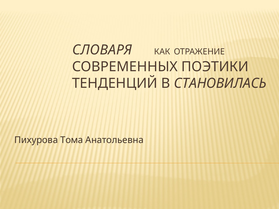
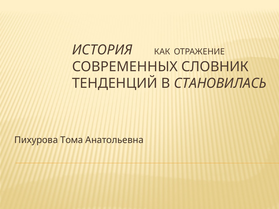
СЛОВАРЯ: СЛОВАРЯ -> ИСТОРИЯ
ПОЭТИКИ: ПОЭТИКИ -> СЛОВНИК
